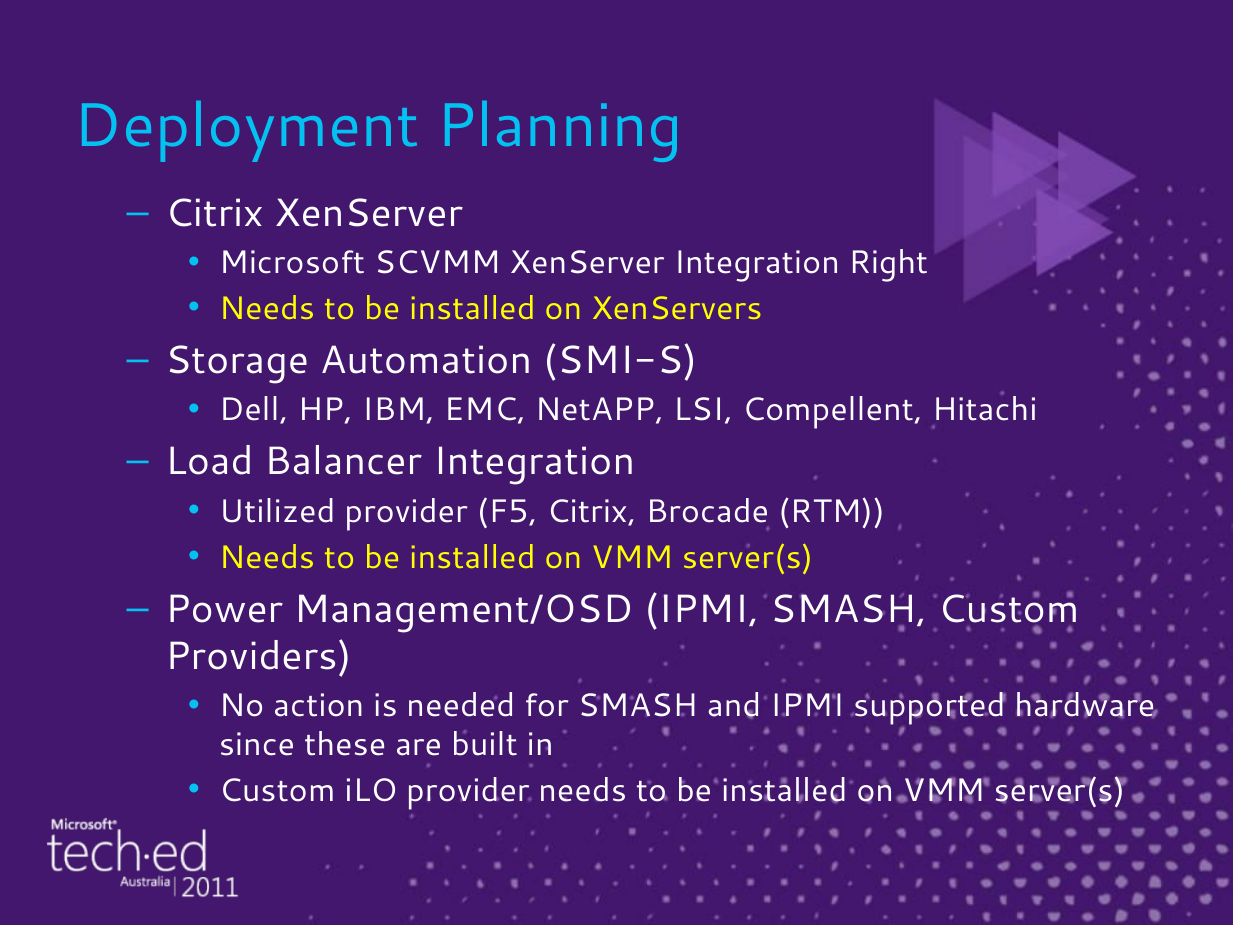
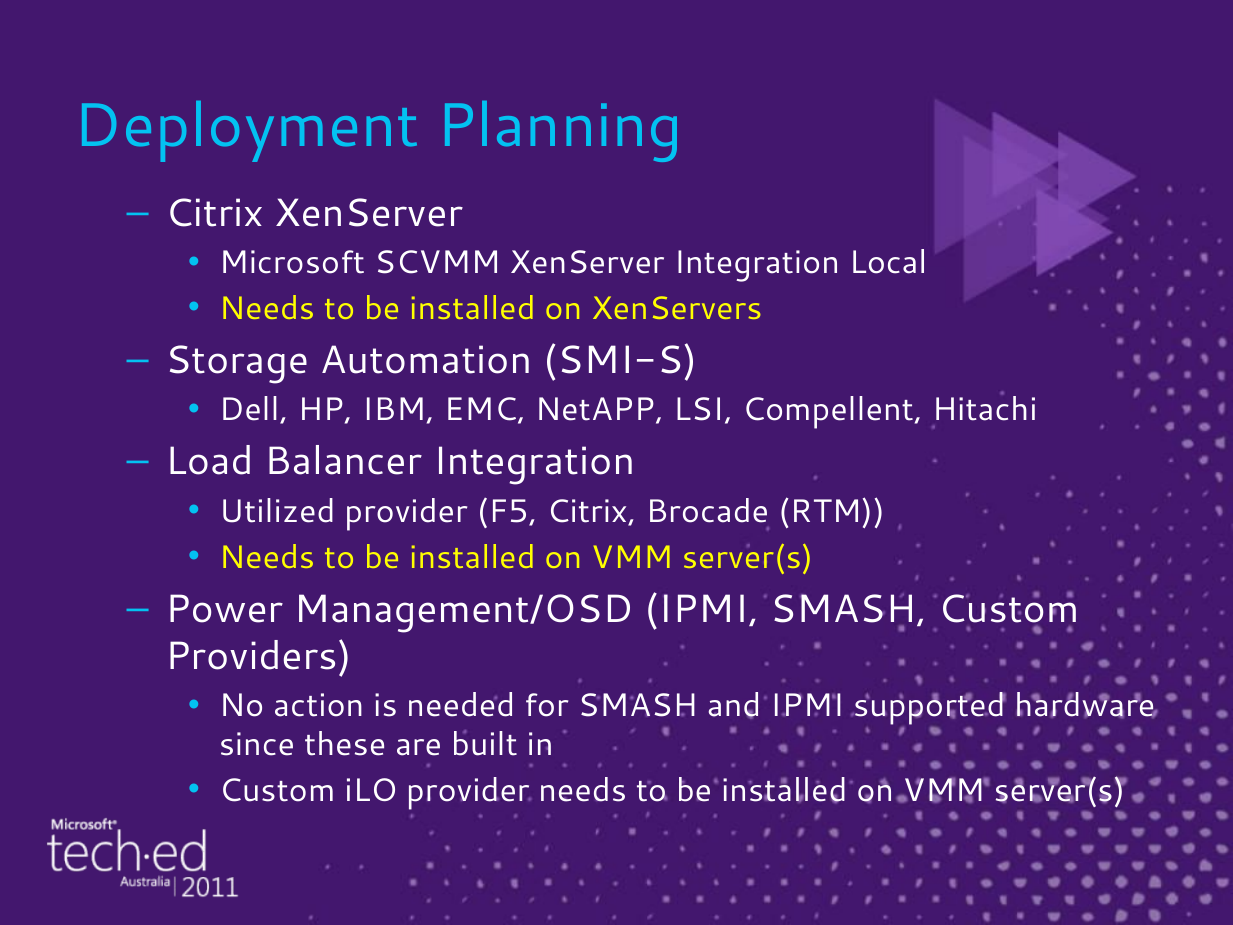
Right: Right -> Local
